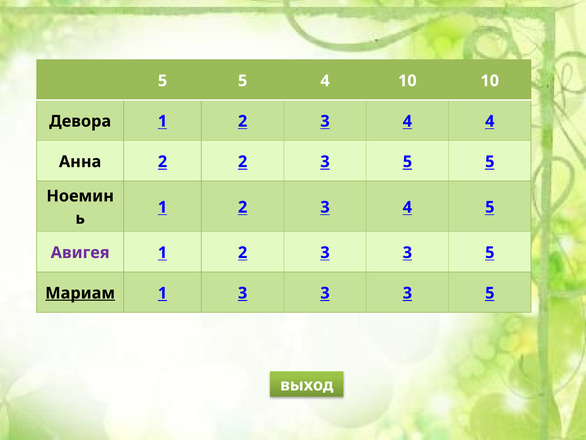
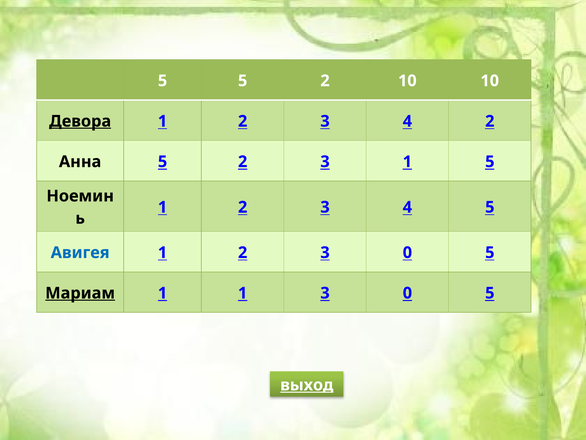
5 5 4: 4 -> 2
Девора underline: none -> present
4 4: 4 -> 2
Анна 2: 2 -> 5
2 3 5: 5 -> 1
Авигея colour: purple -> blue
2 3 3: 3 -> 0
1 3: 3 -> 1
3 at (407, 293): 3 -> 0
выход underline: none -> present
